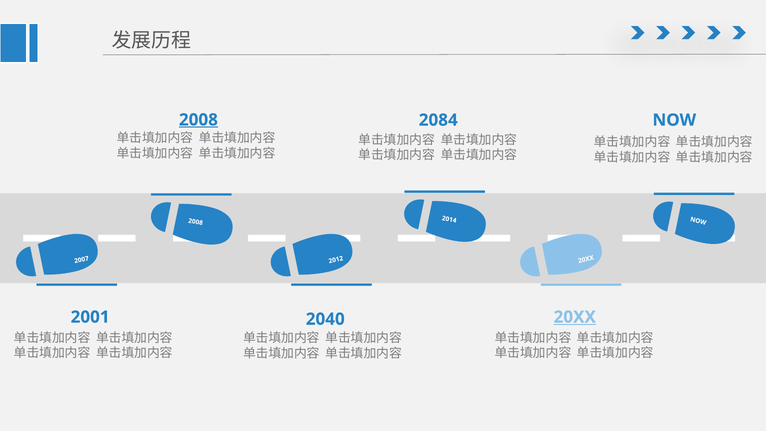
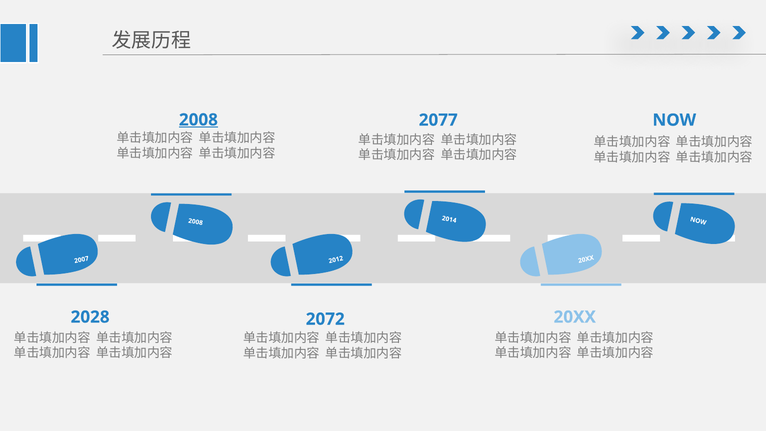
2084: 2084 -> 2077
2001: 2001 -> 2028
20XX at (575, 317) underline: present -> none
2040: 2040 -> 2072
